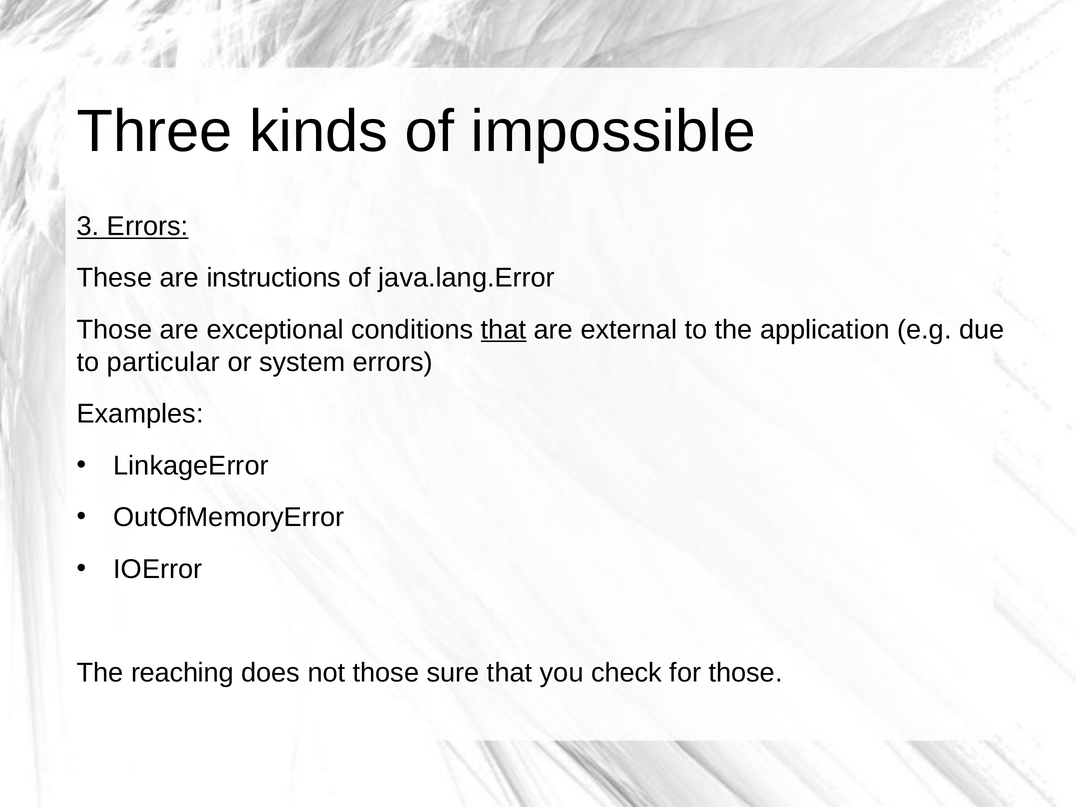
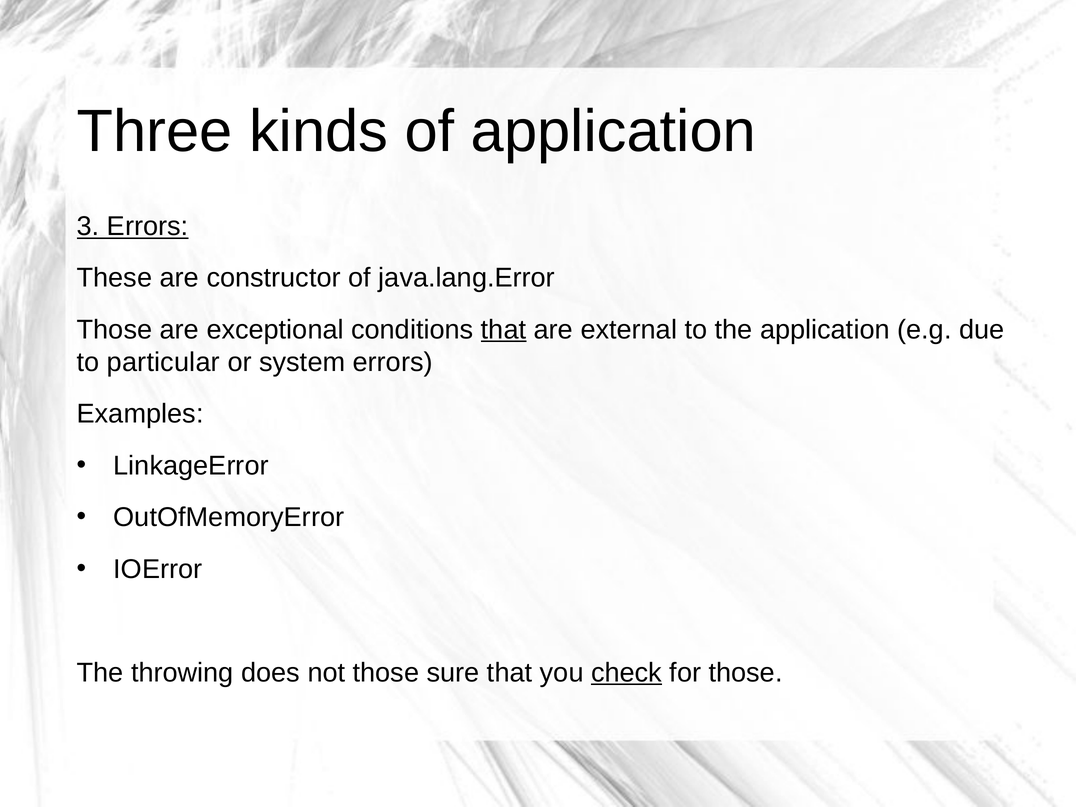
of impossible: impossible -> application
instructions: instructions -> constructor
reaching: reaching -> throwing
check underline: none -> present
